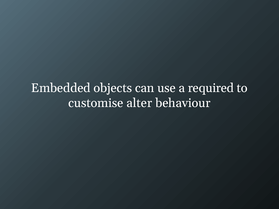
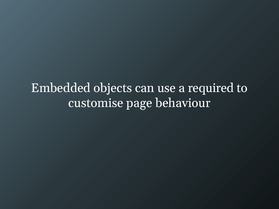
alter: alter -> page
